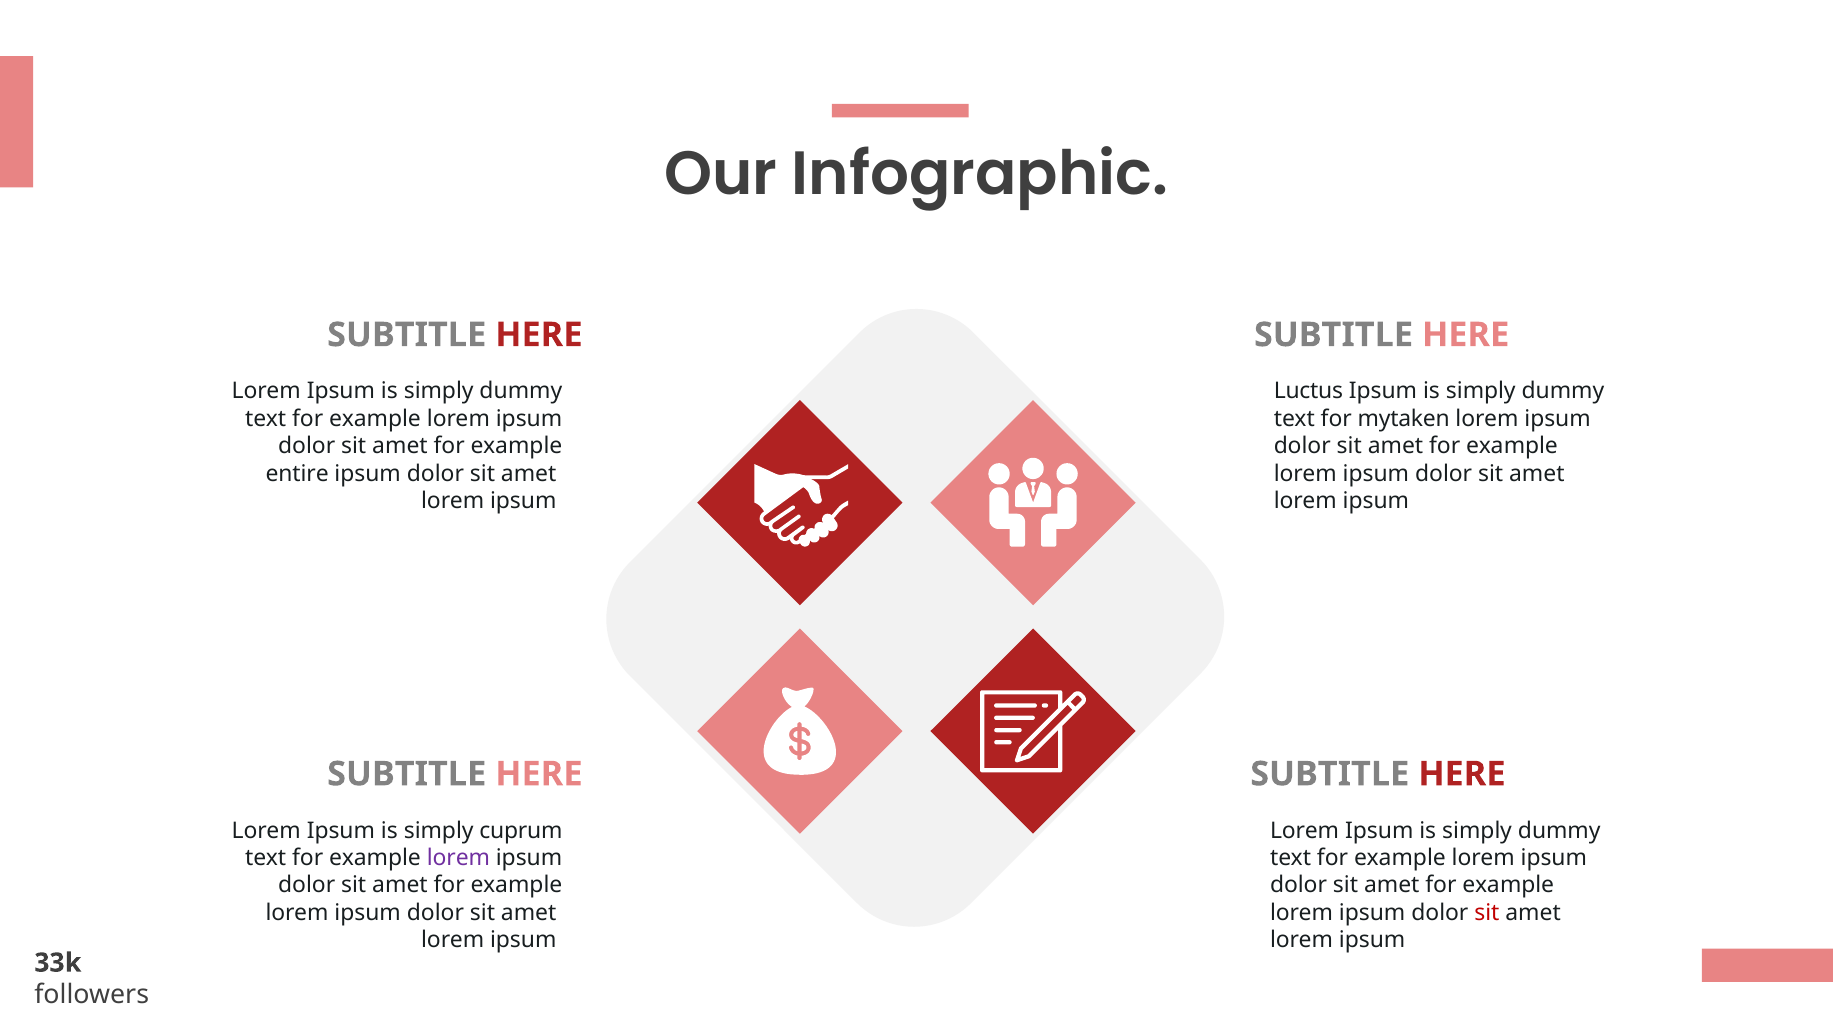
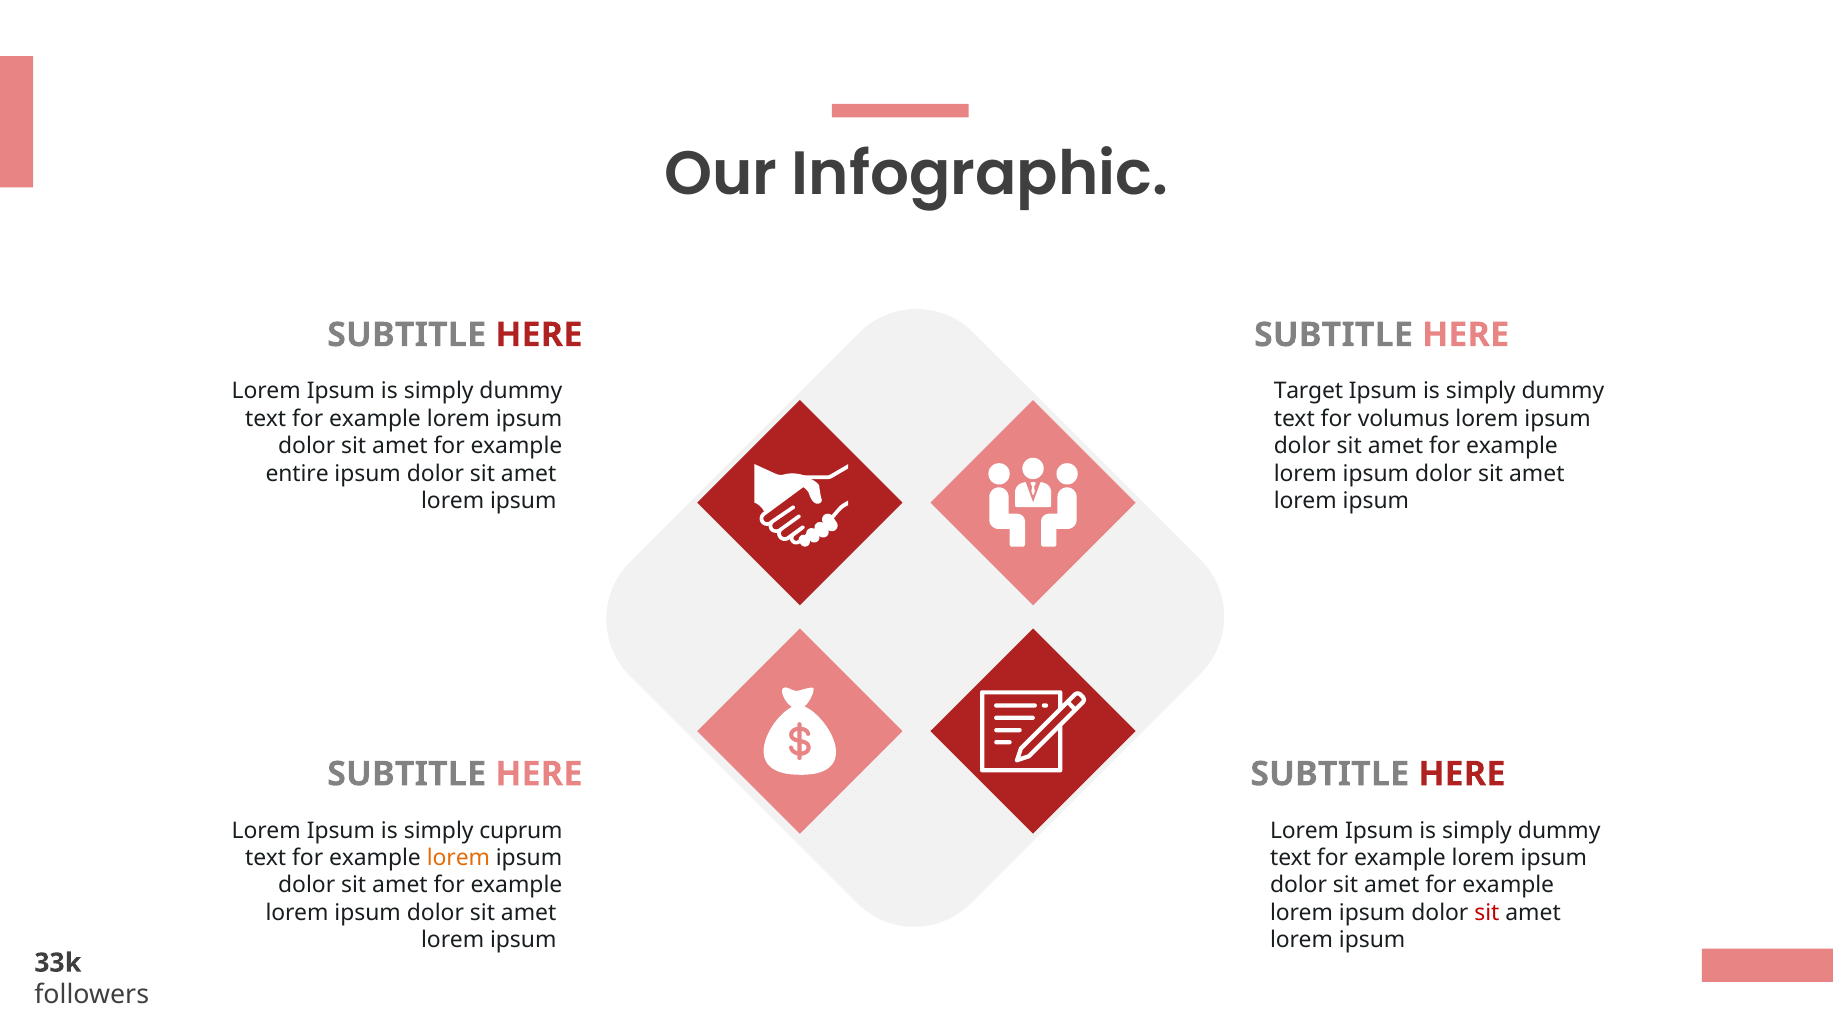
Luctus: Luctus -> Target
mytaken: mytaken -> volumus
lorem at (458, 858) colour: purple -> orange
